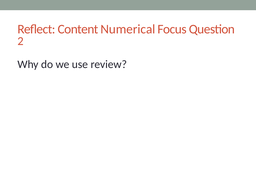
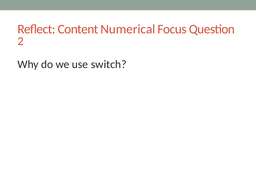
review: review -> switch
